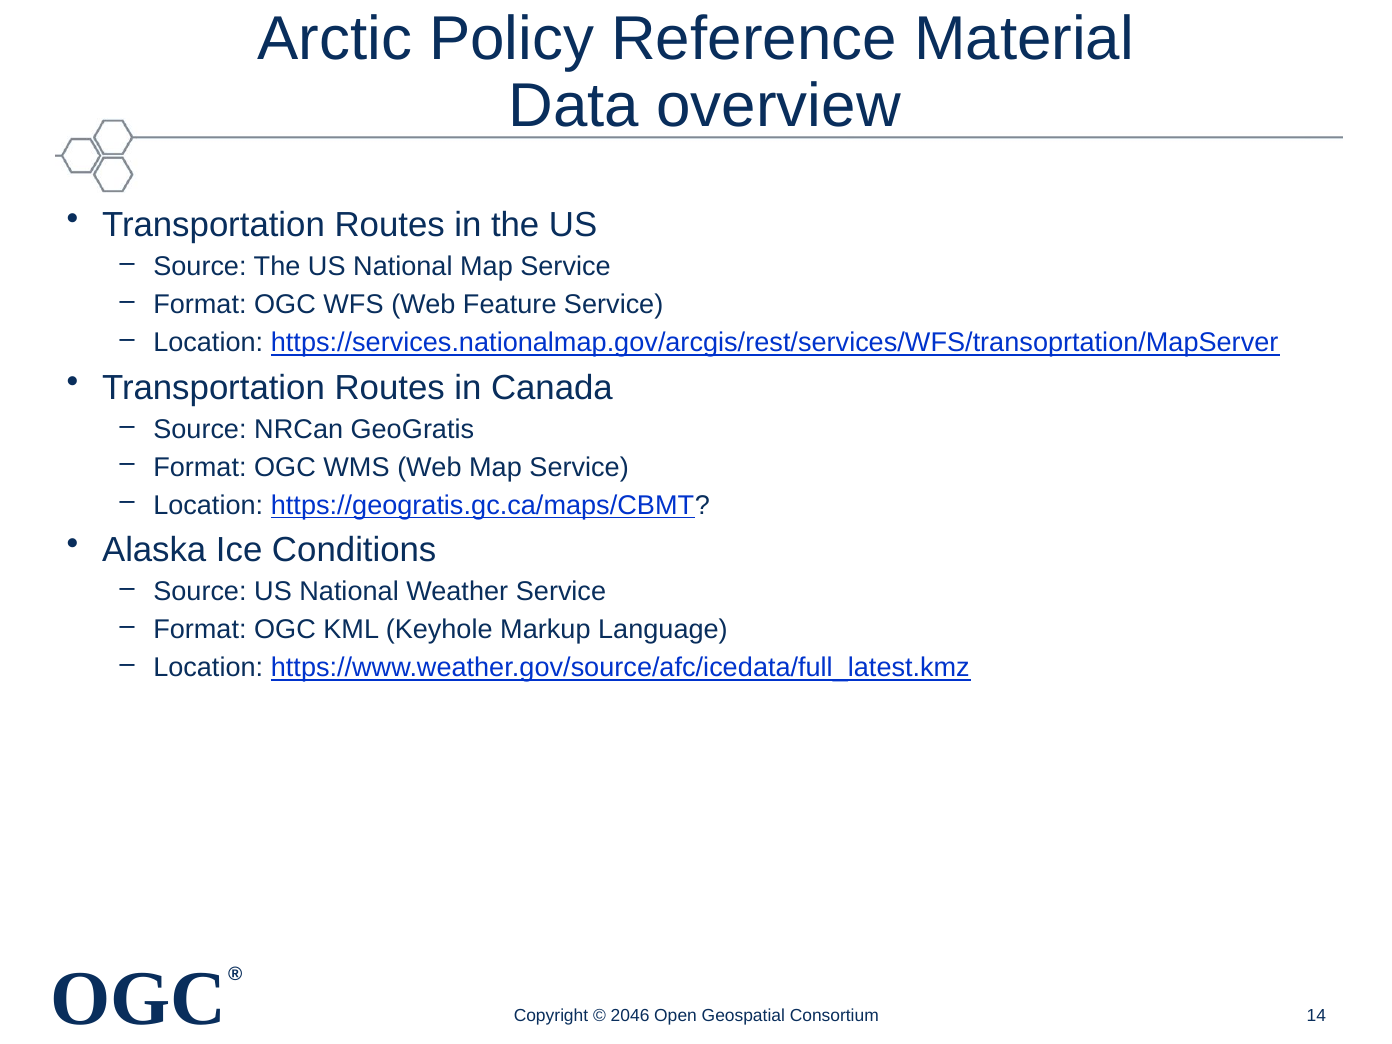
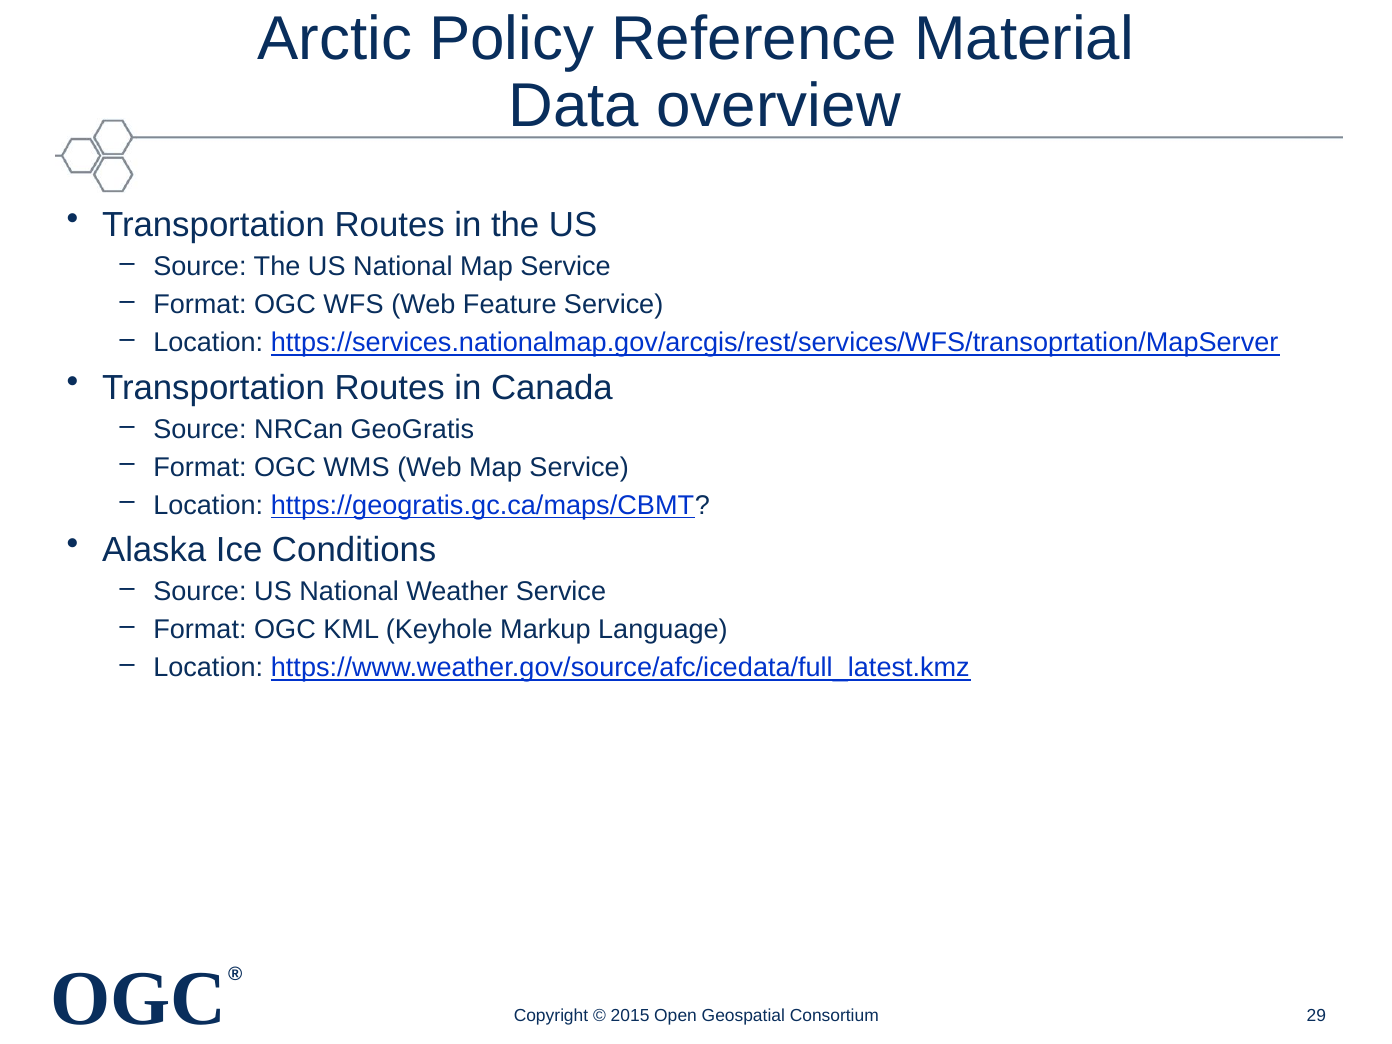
2046: 2046 -> 2015
14: 14 -> 29
